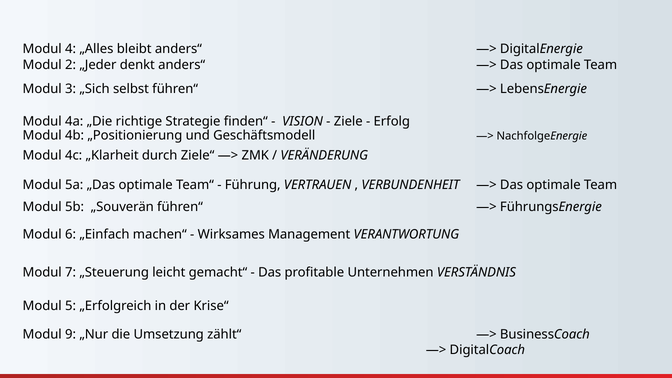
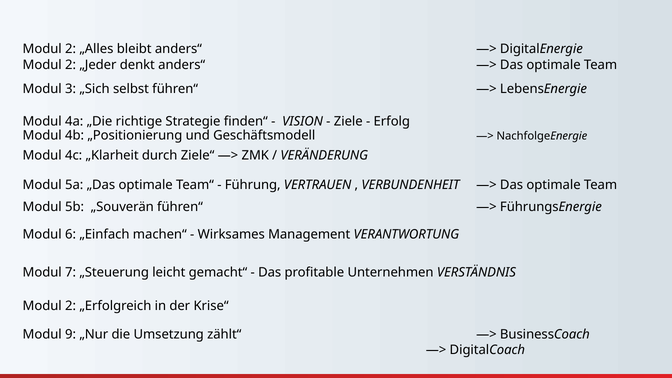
4 at (71, 49): 4 -> 2
5 at (71, 306): 5 -> 2
